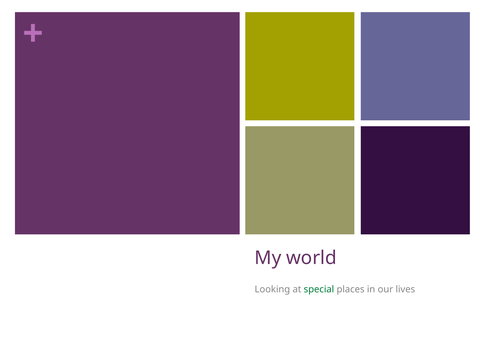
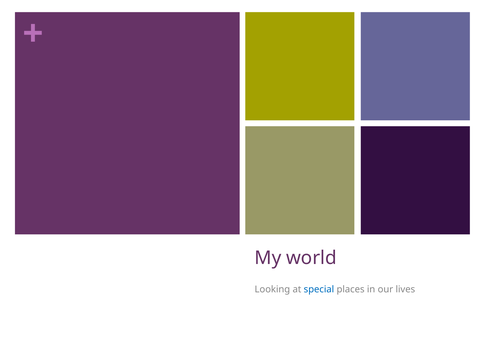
special colour: green -> blue
